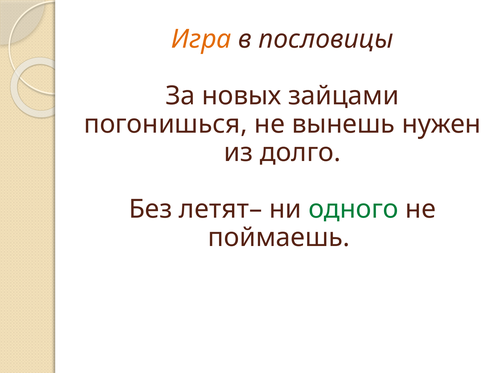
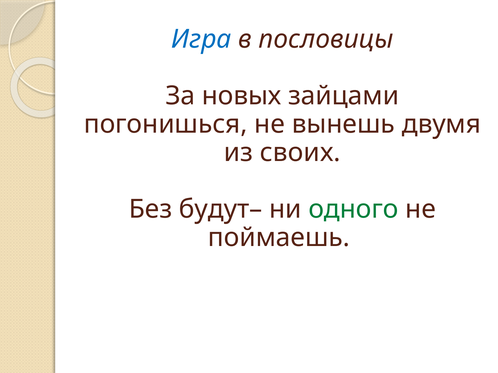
Игра colour: orange -> blue
нужен: нужен -> двумя
долго: долго -> своих
летят–: летят– -> будут–
